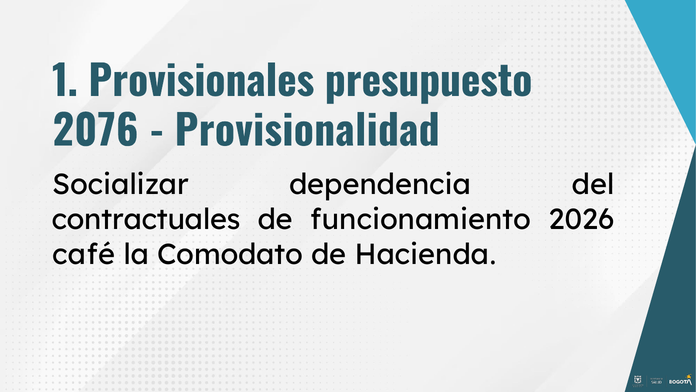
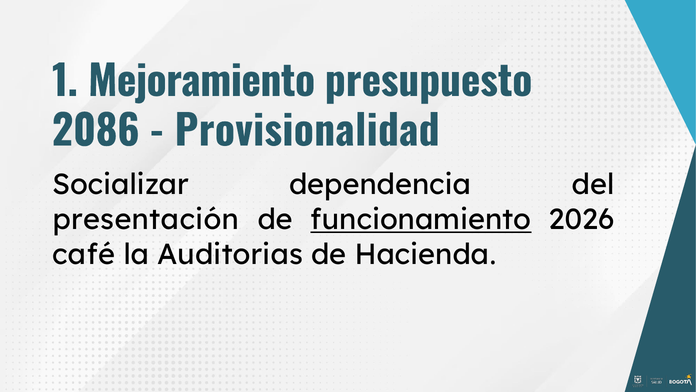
Provisionales: Provisionales -> Mejoramiento
2076: 2076 -> 2086
contractuales: contractuales -> presentación
funcionamiento underline: none -> present
Comodato: Comodato -> Auditorias
